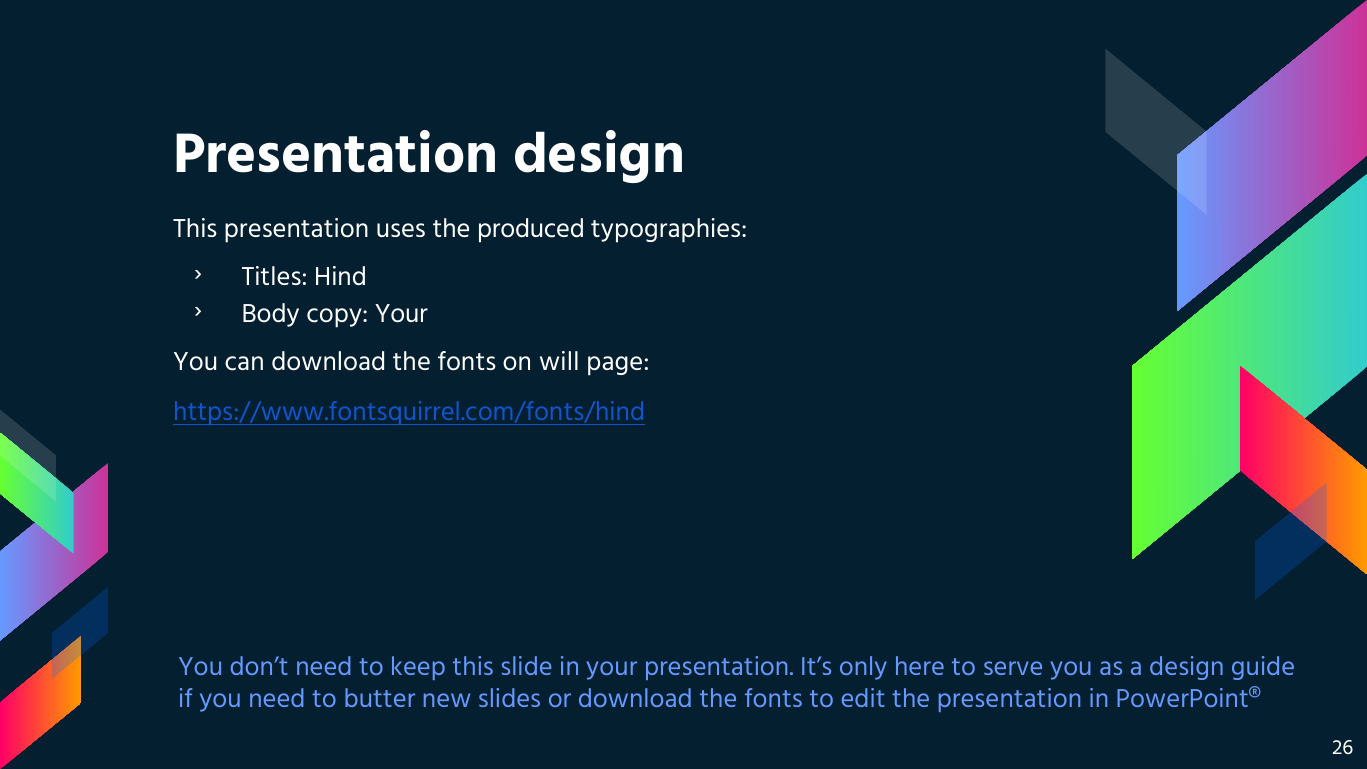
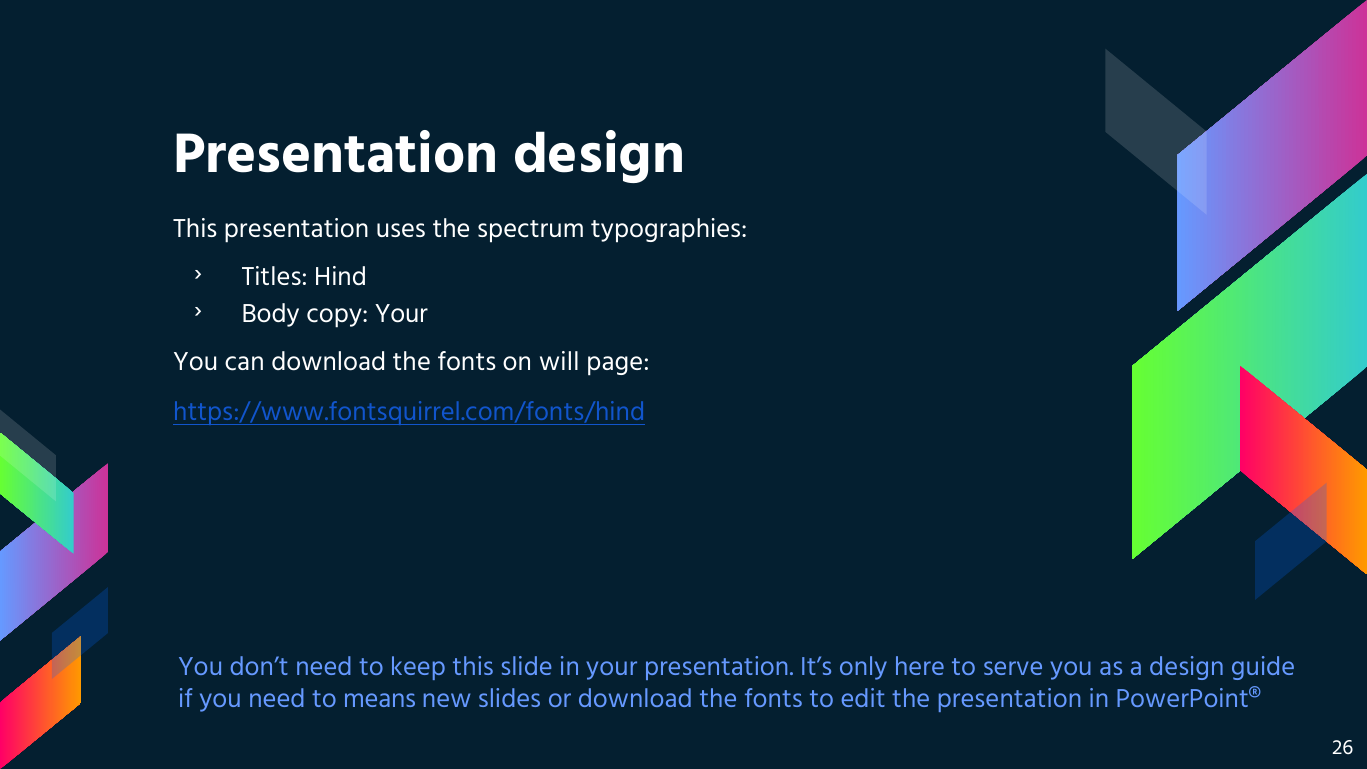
produced: produced -> spectrum
butter: butter -> means
